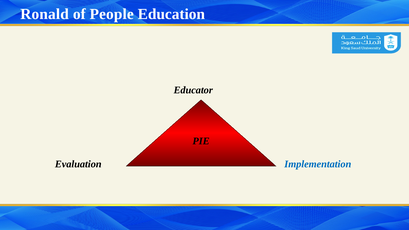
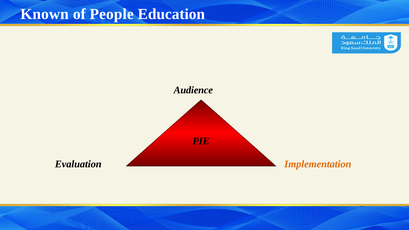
Ronald: Ronald -> Known
Educator: Educator -> Audience
Implementation colour: blue -> orange
